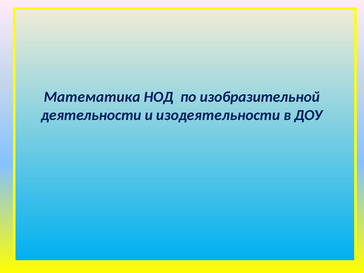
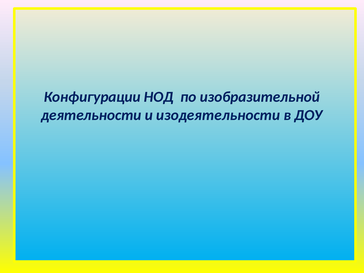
Математика: Математика -> Конфигурации
